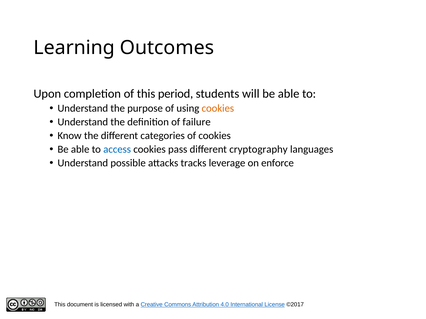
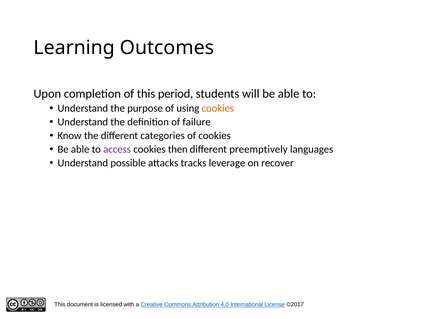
access colour: blue -> purple
pass: pass -> then
cryptography: cryptography -> preemptively
enforce: enforce -> recover
